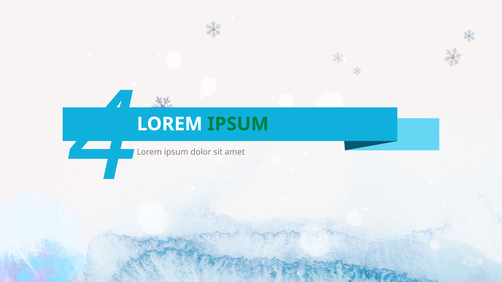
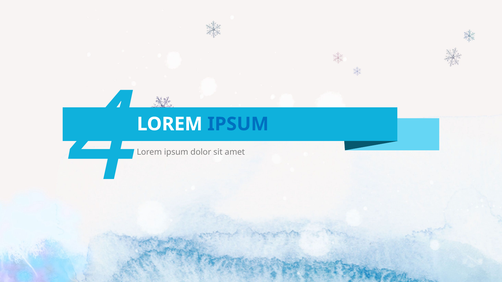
IPSUM at (238, 124) colour: green -> blue
